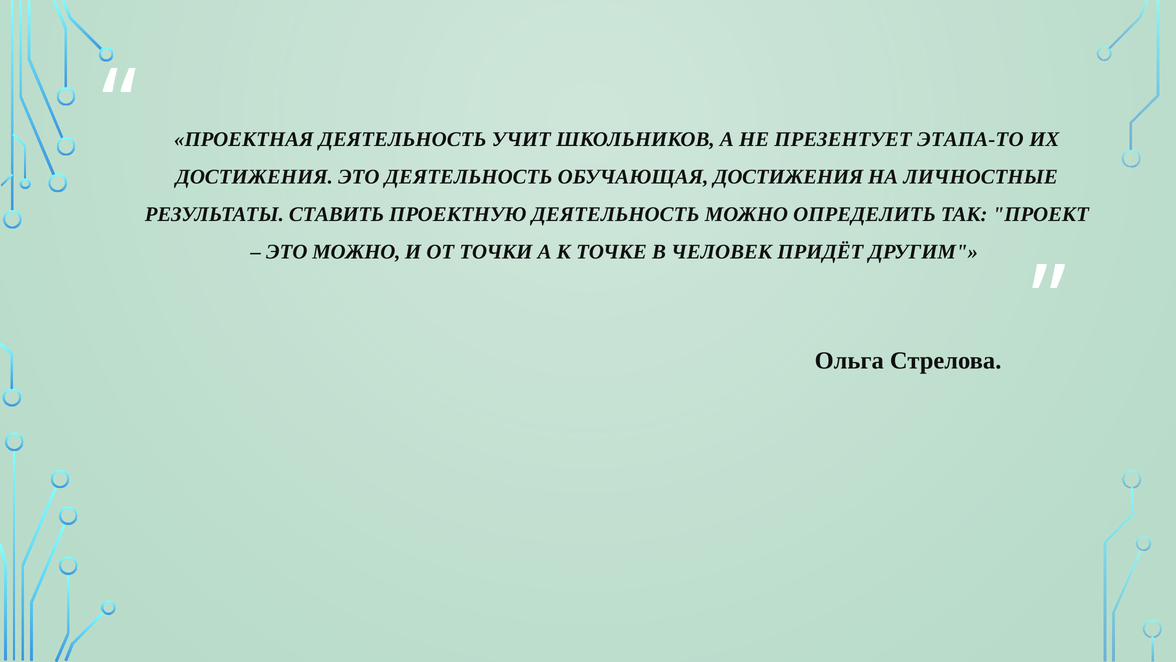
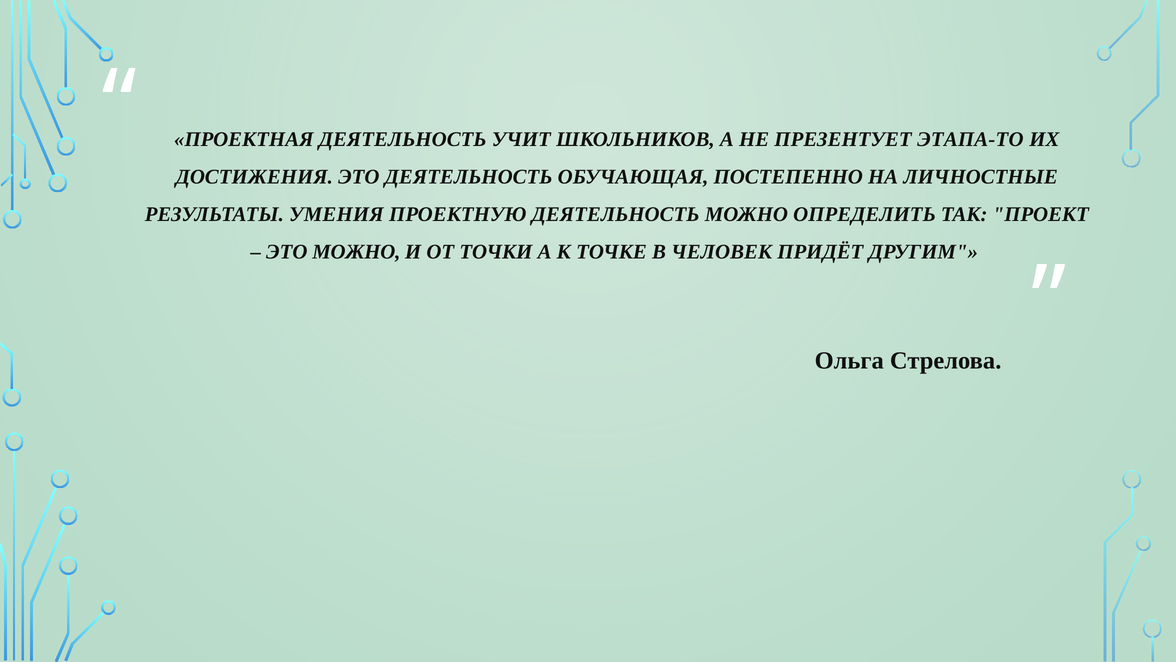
ОБУЧАЮЩАЯ ДОСТИЖЕНИЯ: ДОСТИЖЕНИЯ -> ПОСТЕПЕННО
СТАВИТЬ: СТАВИТЬ -> УМЕНИЯ
